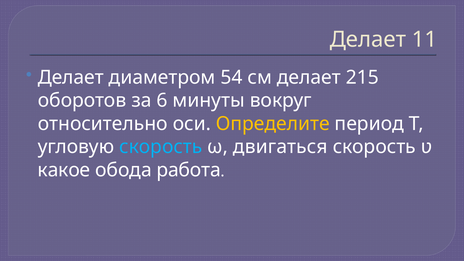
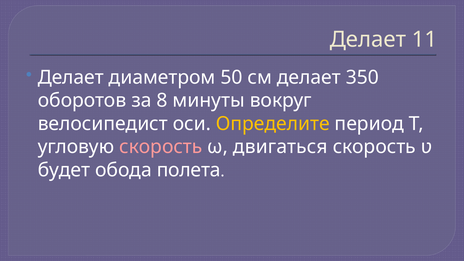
54: 54 -> 50
215: 215 -> 350
6: 6 -> 8
относительно: относительно -> велосипедист
скорость at (161, 147) colour: light blue -> pink
какое: какое -> будет
работа: работа -> полета
